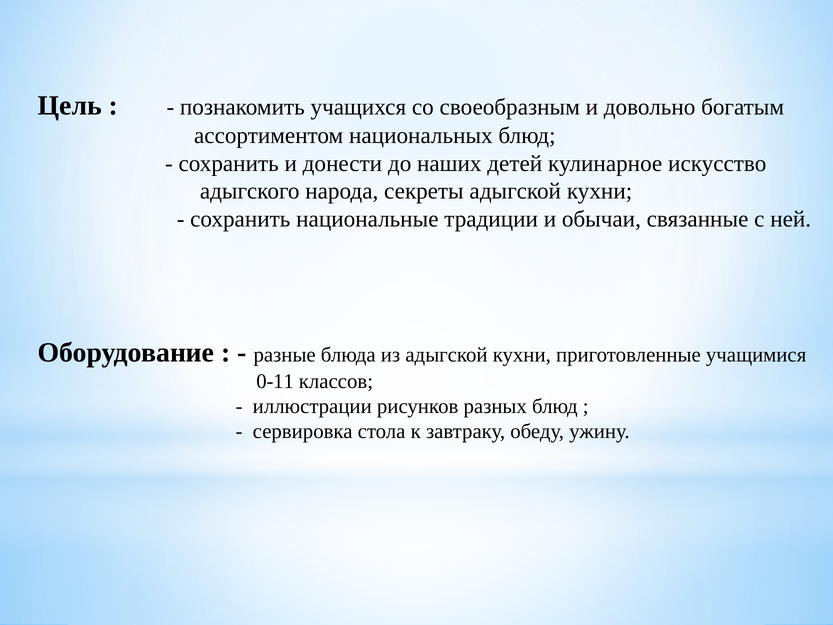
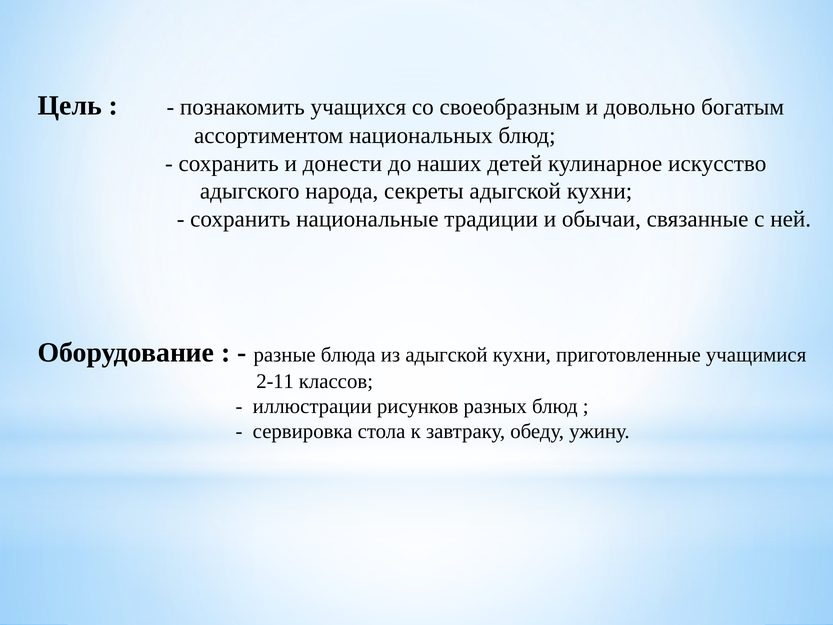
0-11: 0-11 -> 2-11
